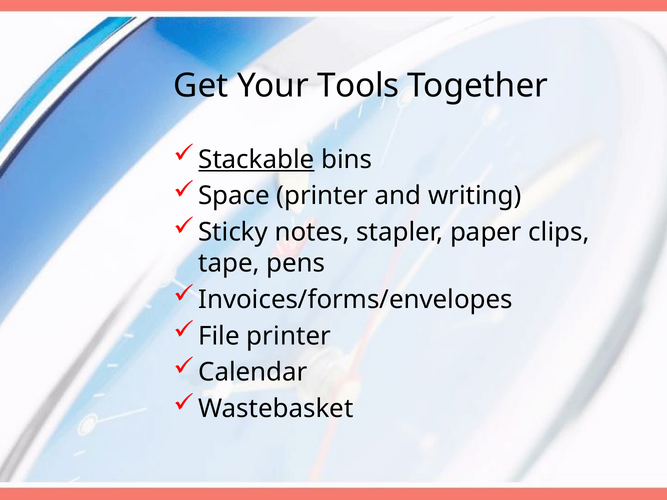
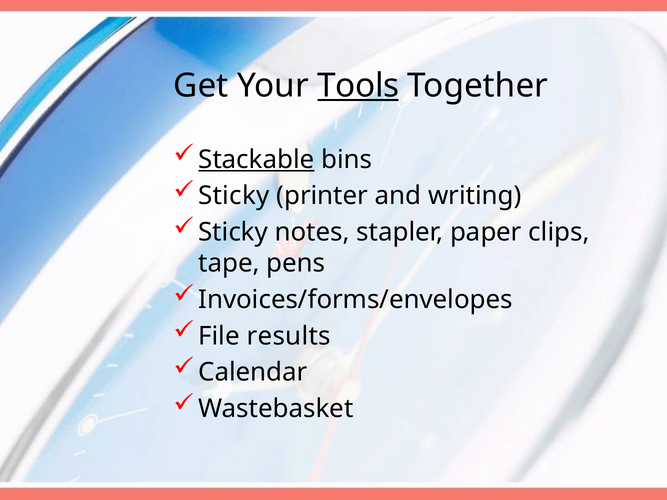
Tools underline: none -> present
Space at (234, 196): Space -> Sticky
File printer: printer -> results
